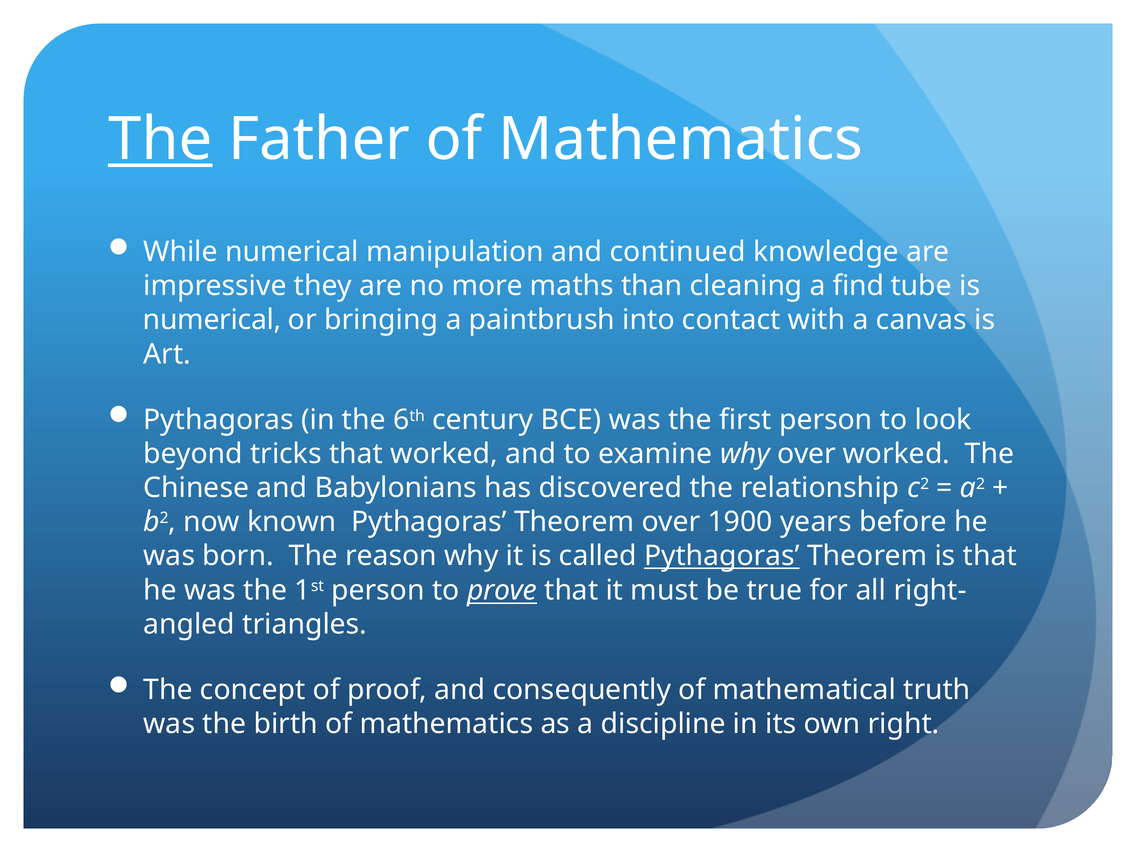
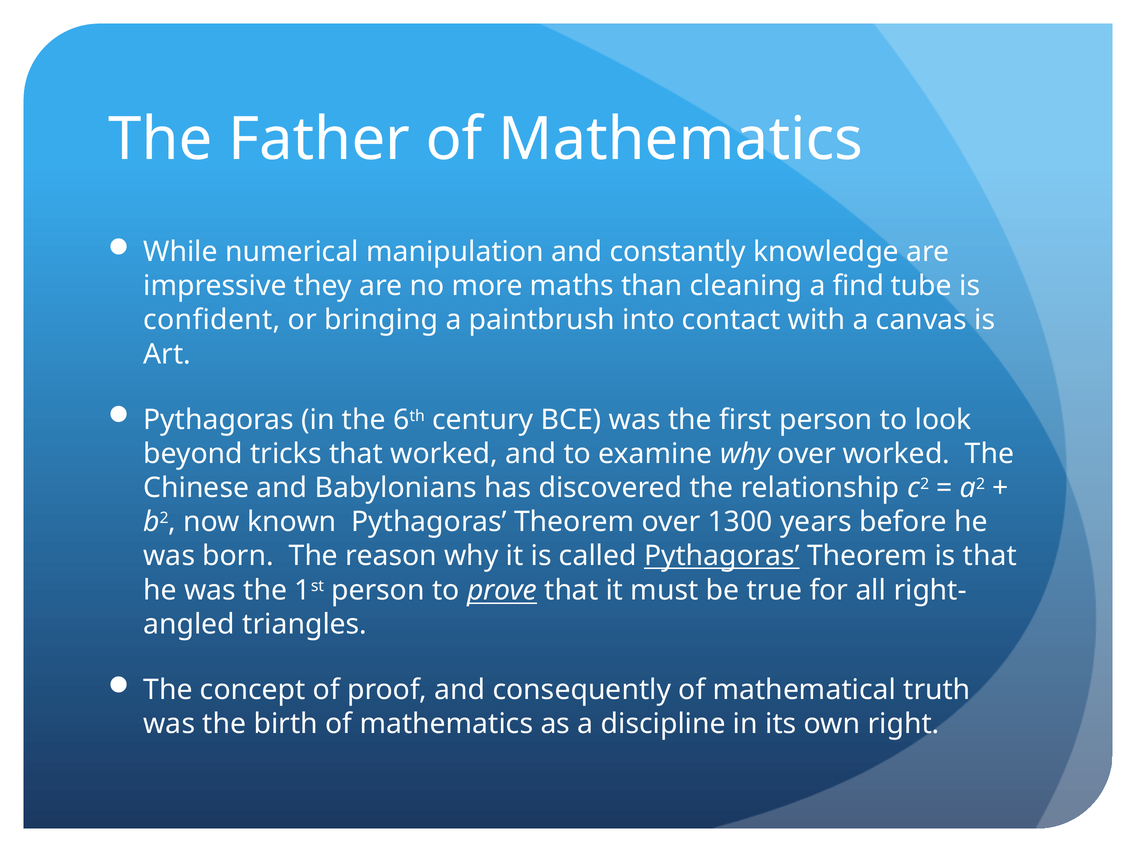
The at (160, 140) underline: present -> none
continued: continued -> constantly
numerical at (212, 320): numerical -> confident
1900: 1900 -> 1300
